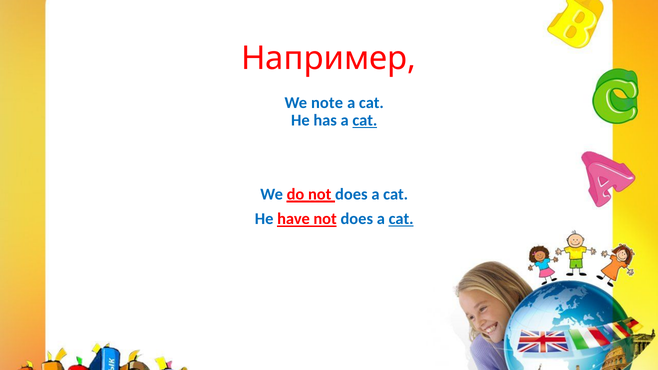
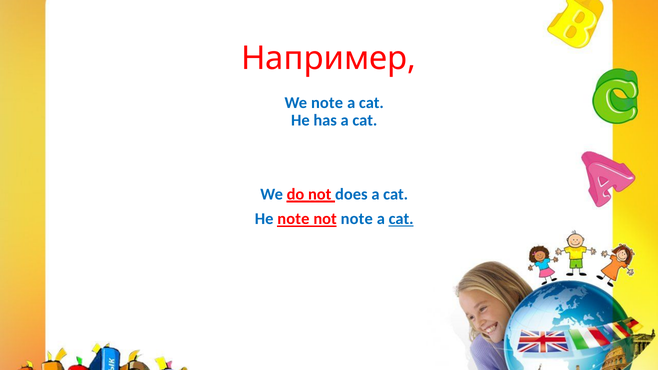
cat at (365, 121) underline: present -> none
He have: have -> note
does at (357, 219): does -> note
